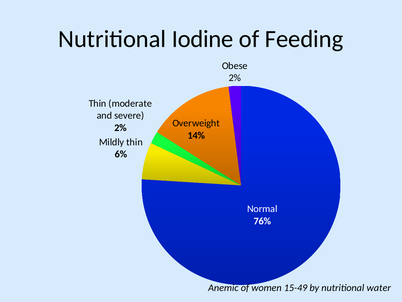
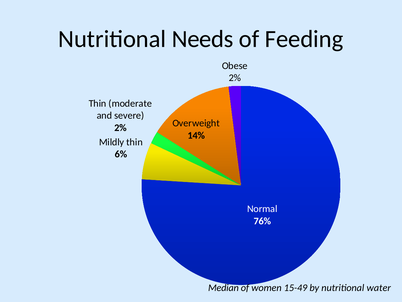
Iodine: Iodine -> Needs
Anemic: Anemic -> Median
